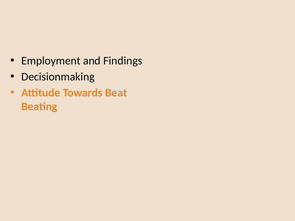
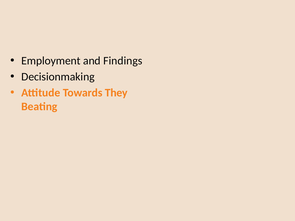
Beat: Beat -> They
